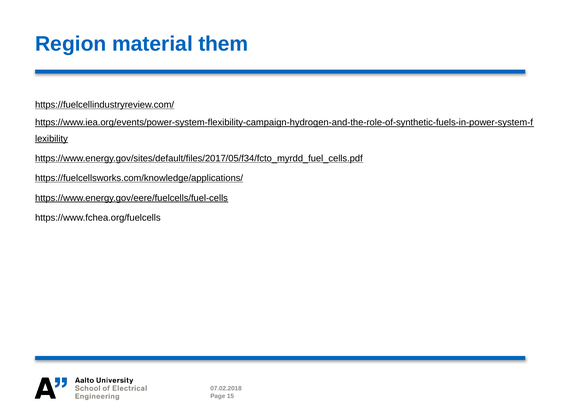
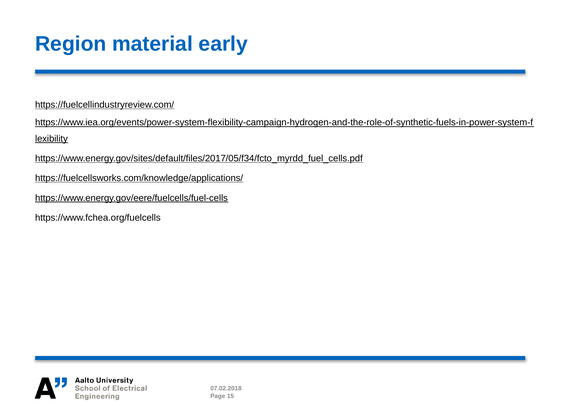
them: them -> early
